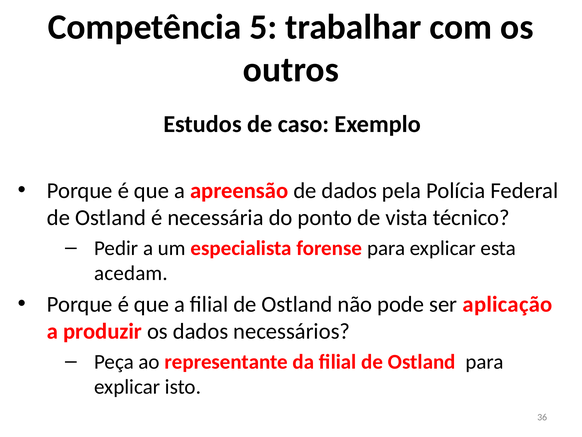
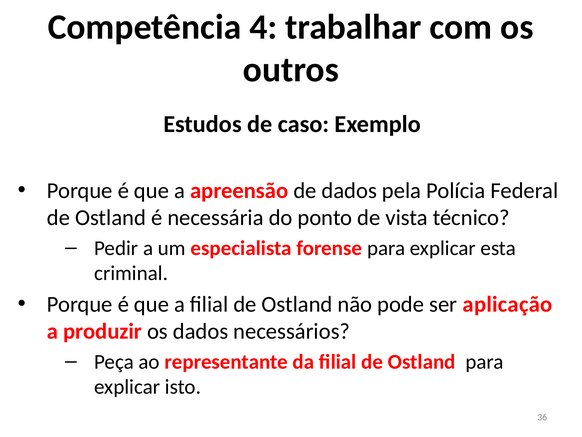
5: 5 -> 4
acedam: acedam -> criminal
